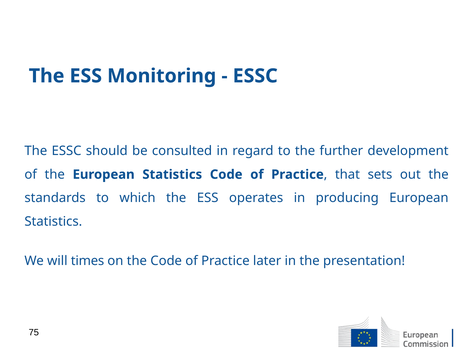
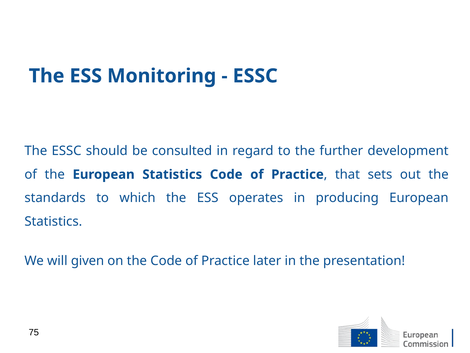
times: times -> given
